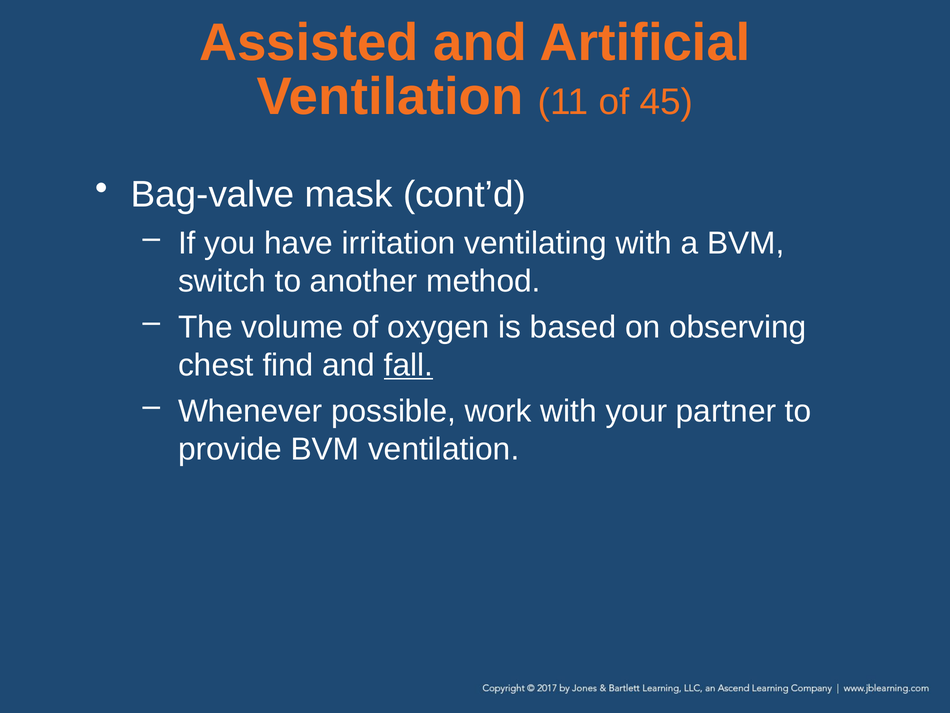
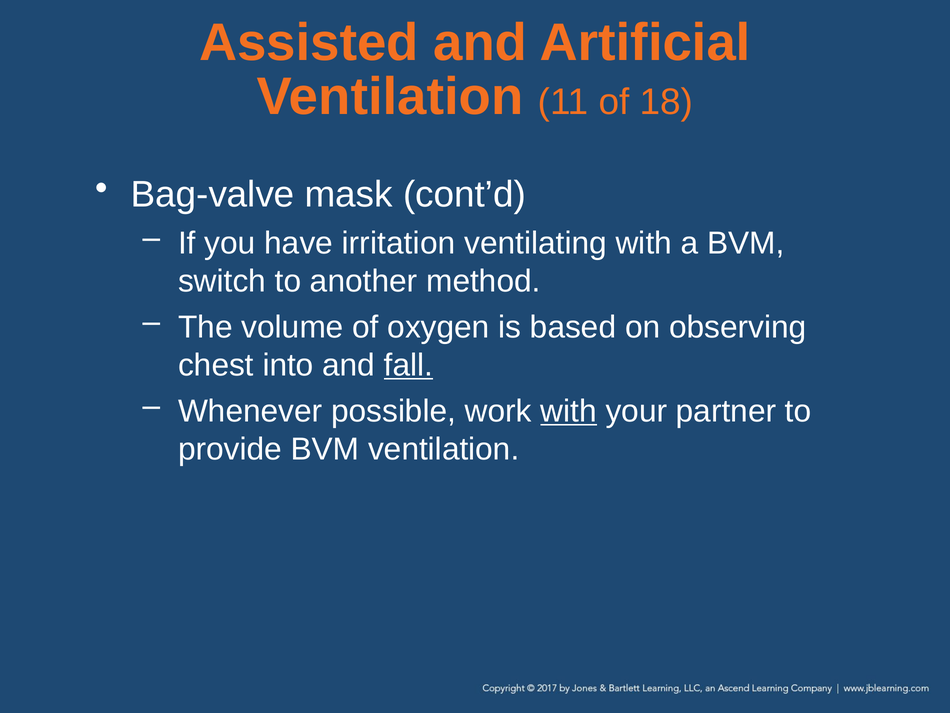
45: 45 -> 18
find: find -> into
with at (569, 411) underline: none -> present
